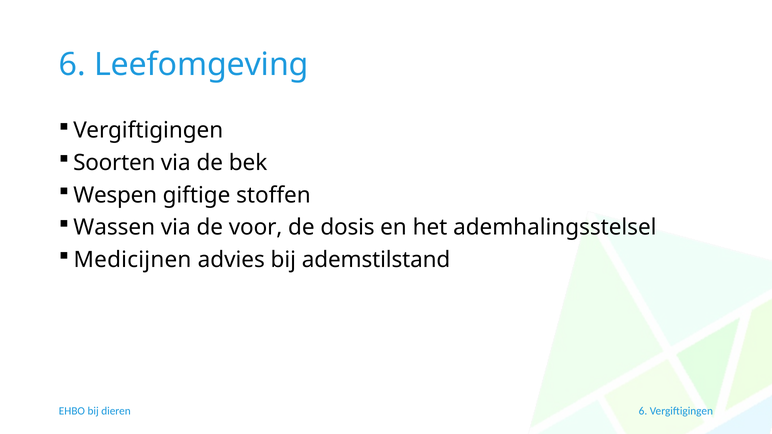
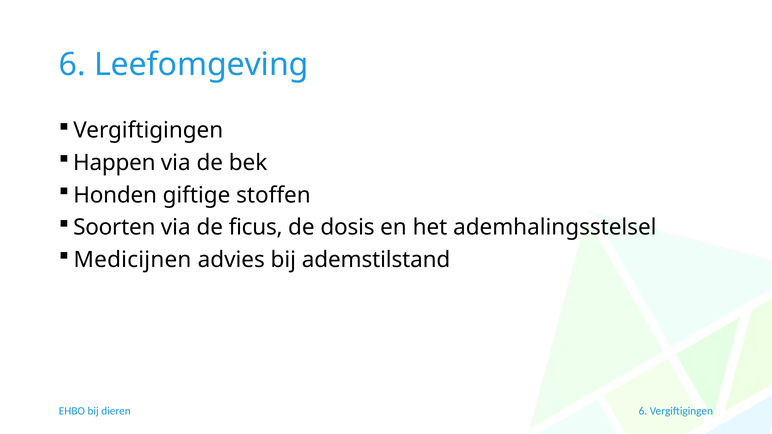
Soorten: Soorten -> Happen
Wespen: Wespen -> Honden
Wassen: Wassen -> Soorten
voor: voor -> ficus
